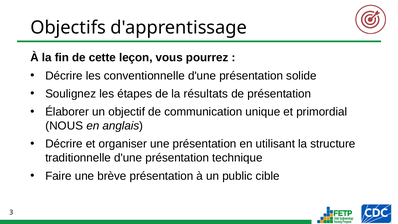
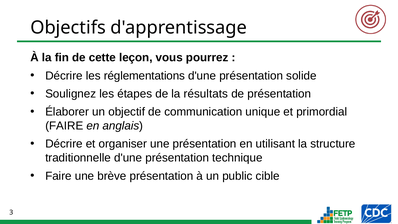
conventionnelle: conventionnelle -> réglementations
NOUS at (64, 126): NOUS -> FAIRE
